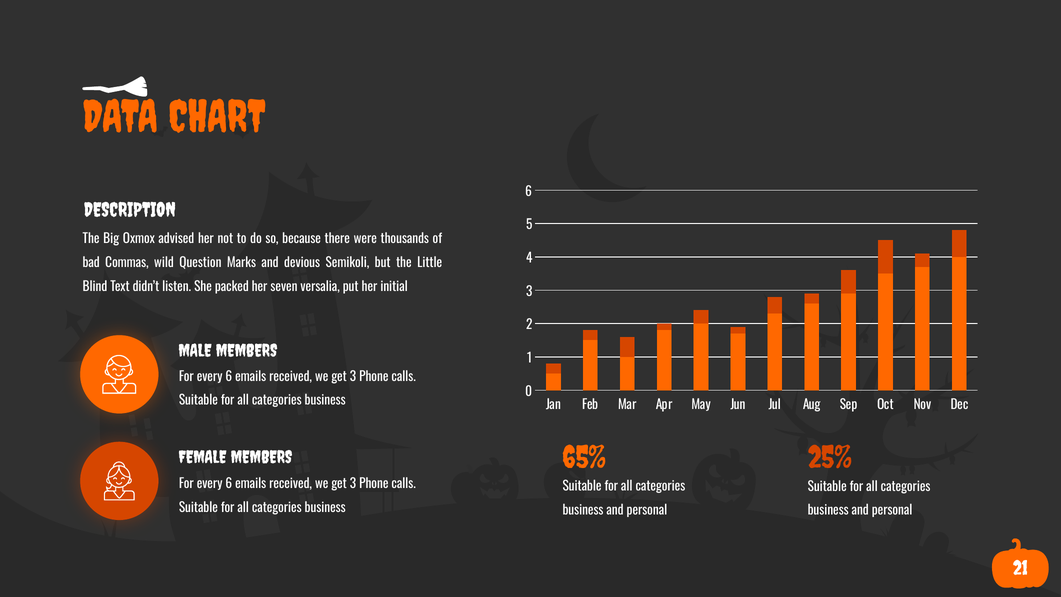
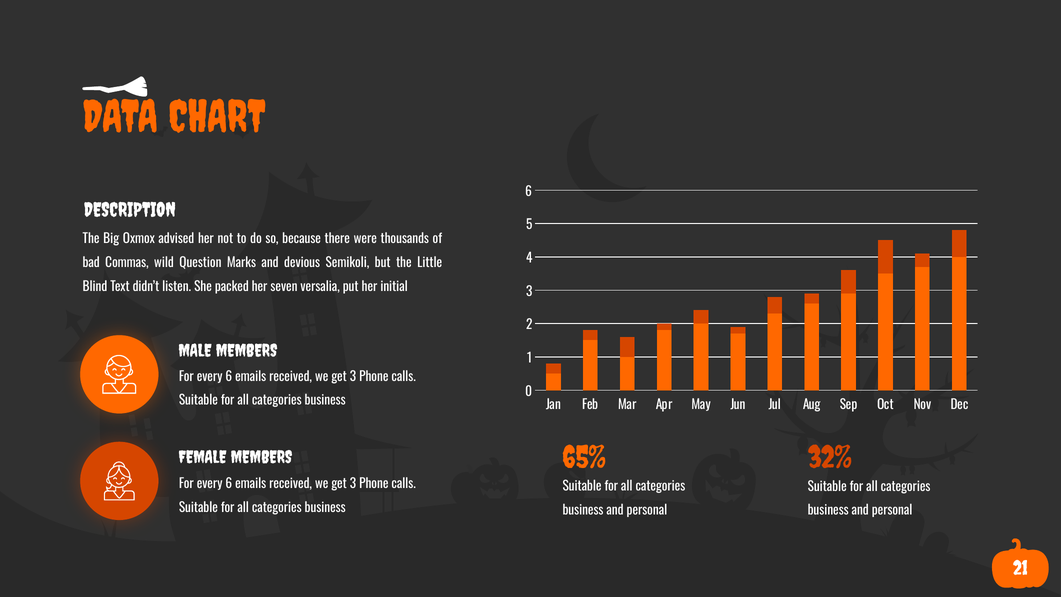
25%: 25% -> 32%
